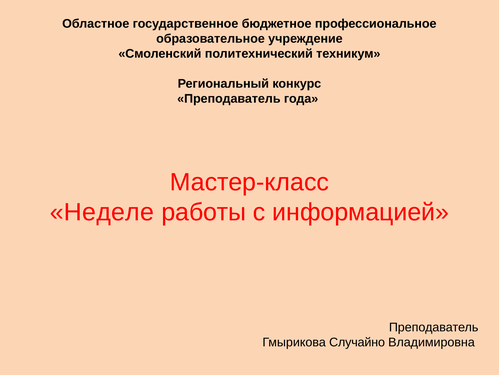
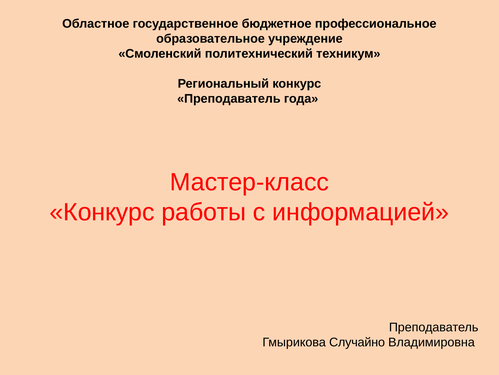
Неделе at (102, 212): Неделе -> Конкурс
